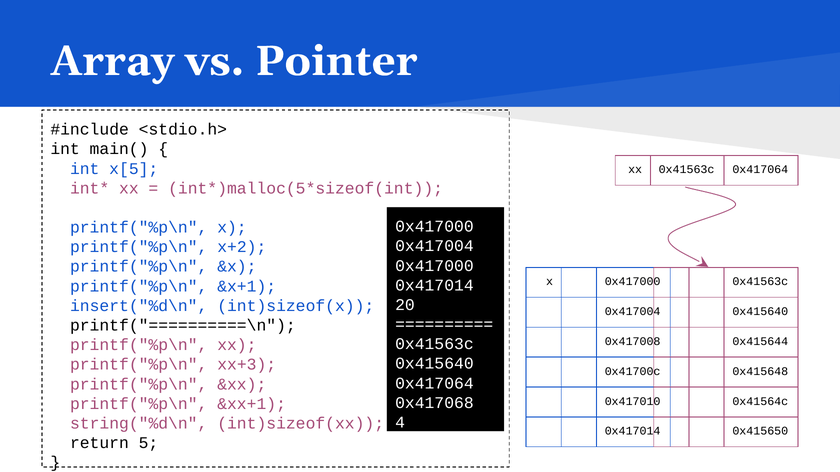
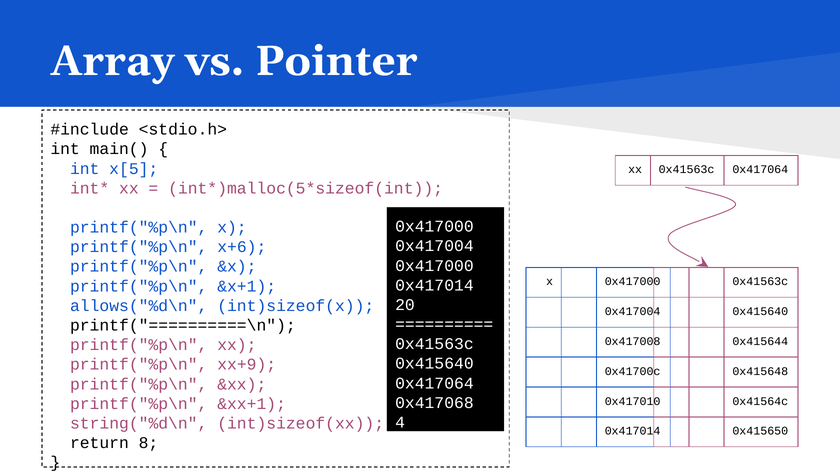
x+2: x+2 -> x+6
insert("%d\n: insert("%d\n -> allows("%d\n
xx+3: xx+3 -> xx+9
5: 5 -> 8
